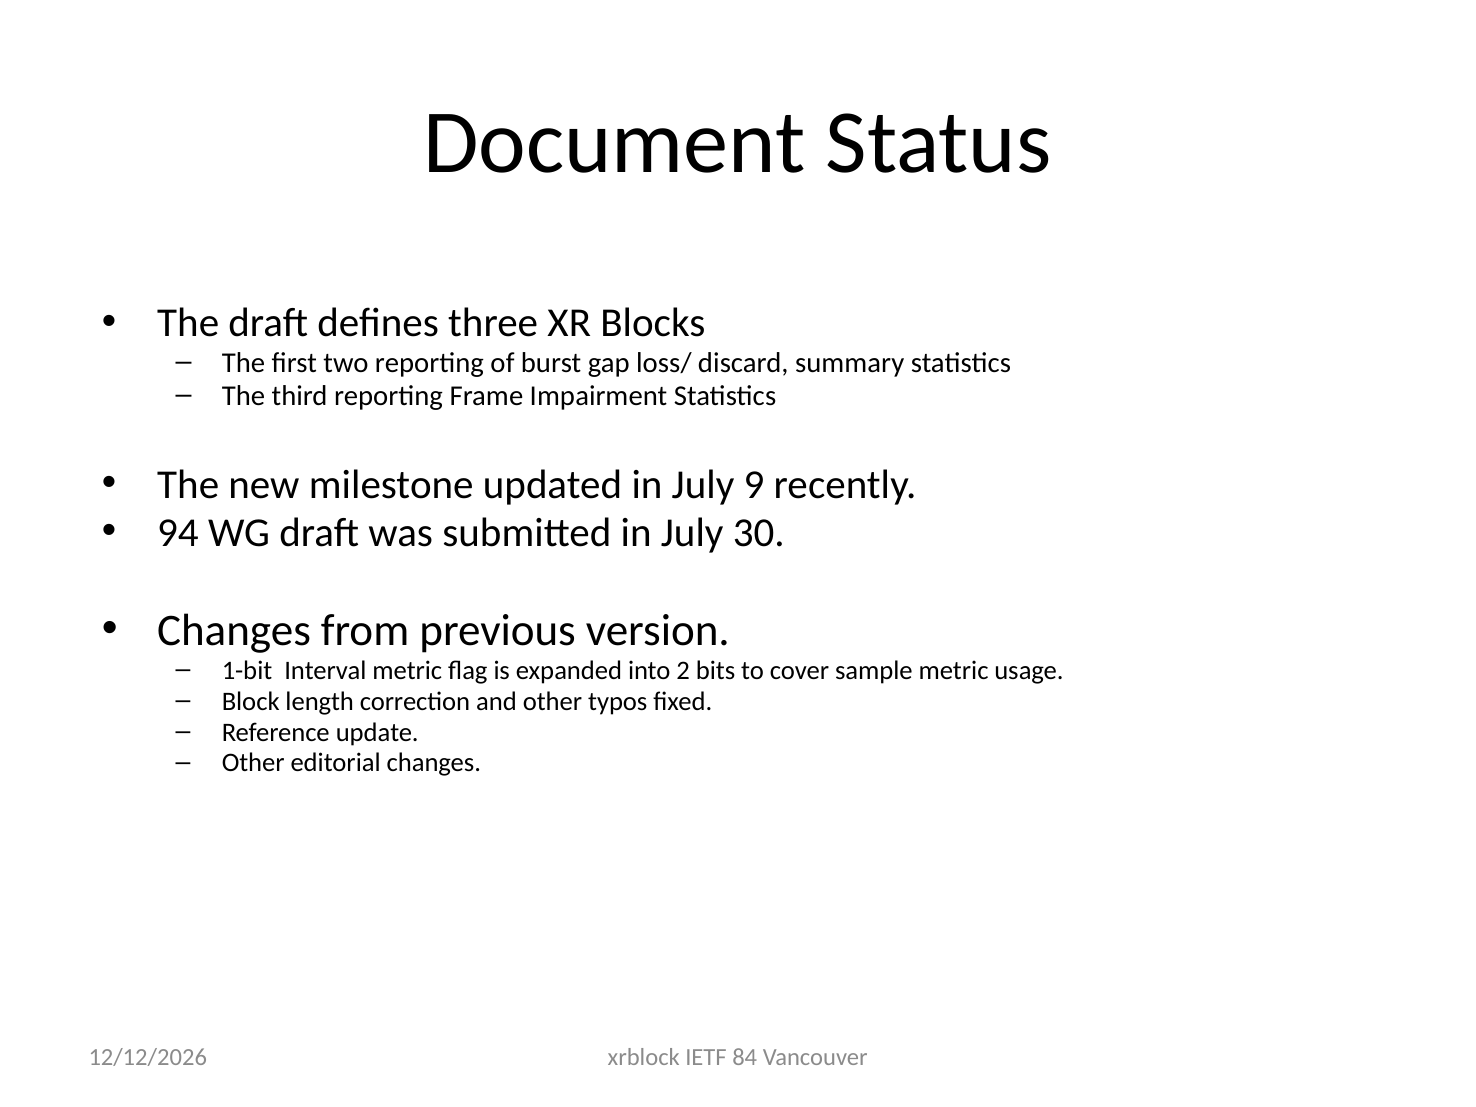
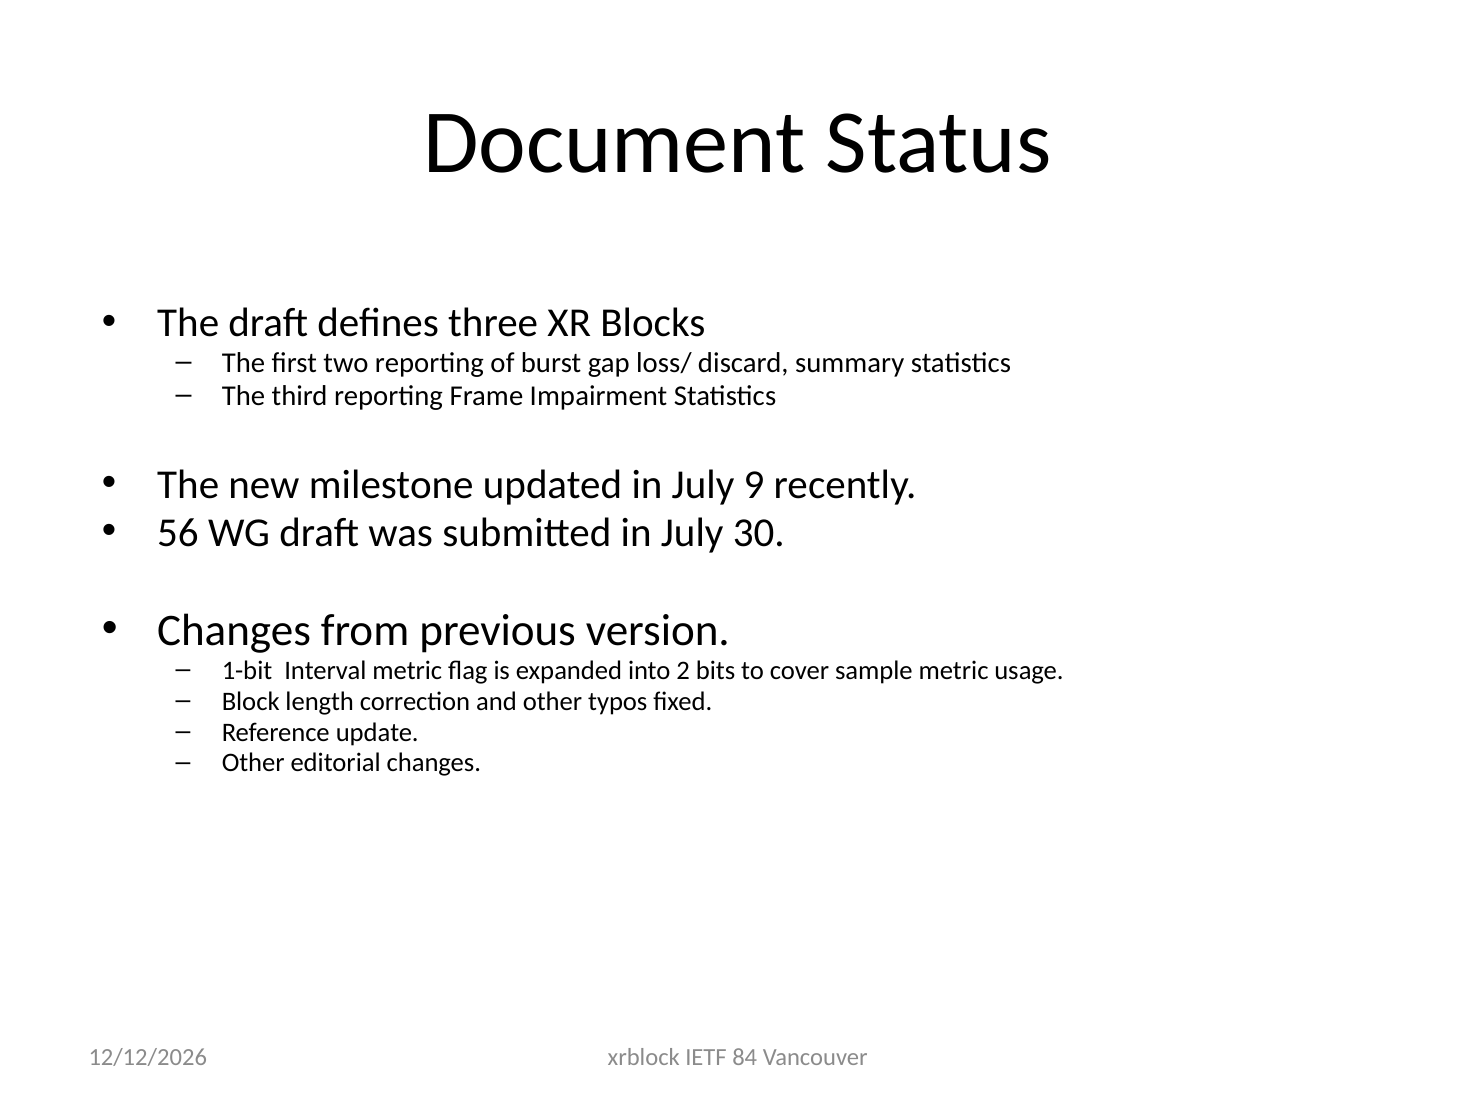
94: 94 -> 56
